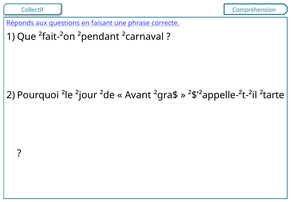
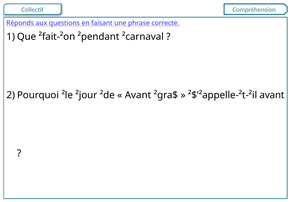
²$’²appelle-²t-²il ²tarte: ²tarte -> avant
